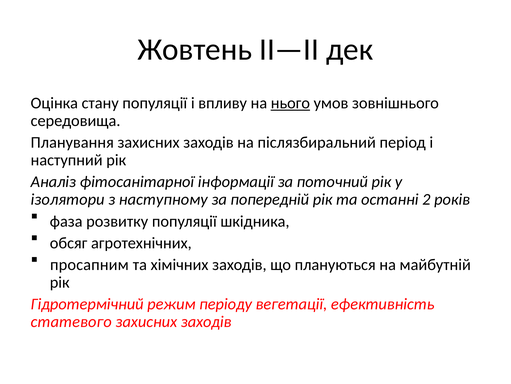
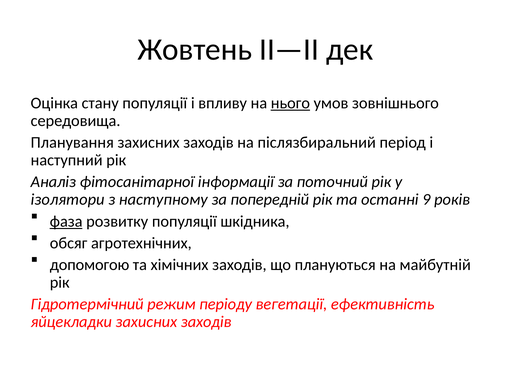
2: 2 -> 9
фаза underline: none -> present
просапним: просапним -> допомогою
статевого: статевого -> яйцекладки
